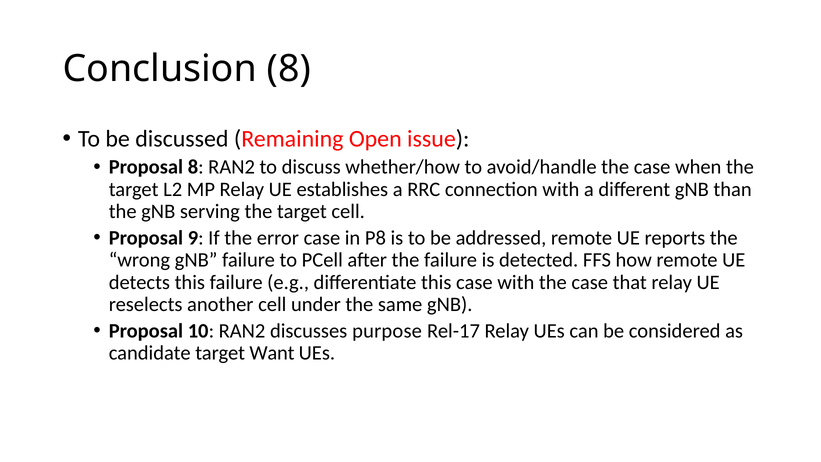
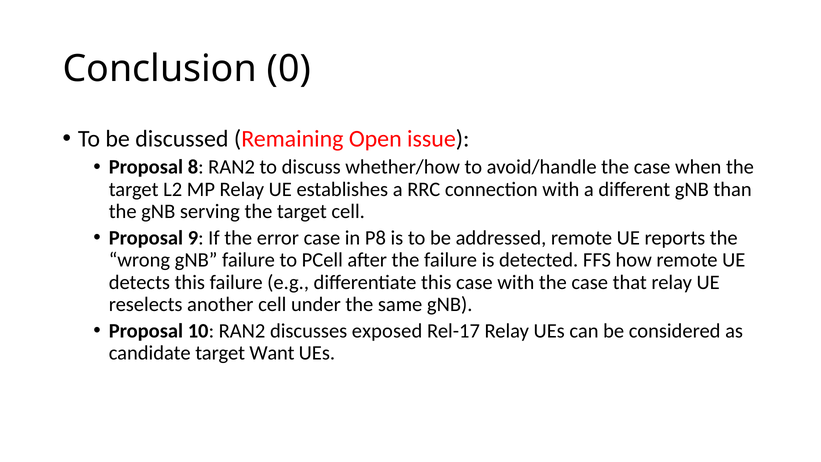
Conclusion 8: 8 -> 0
purpose: purpose -> exposed
